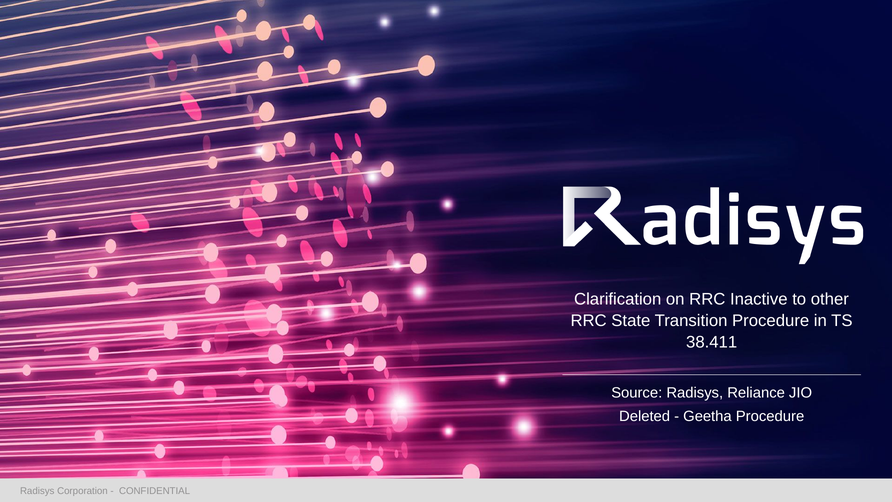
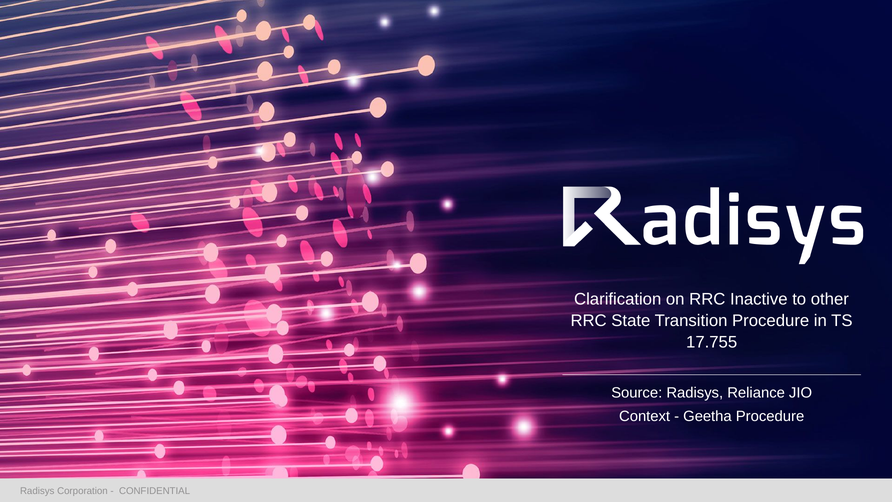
38.411: 38.411 -> 17.755
Deleted: Deleted -> Context
